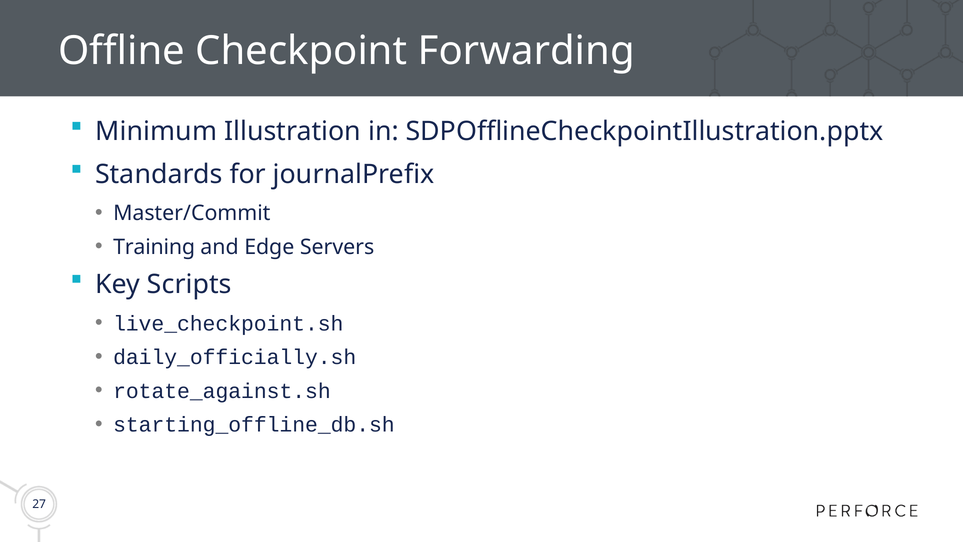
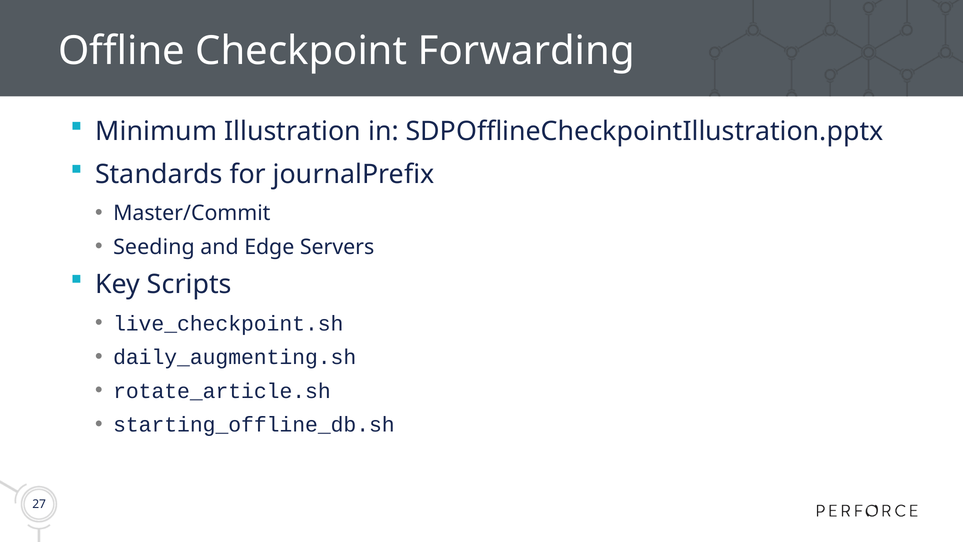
Training: Training -> Seeding
daily_officially.sh: daily_officially.sh -> daily_augmenting.sh
rotate_against.sh: rotate_against.sh -> rotate_article.sh
